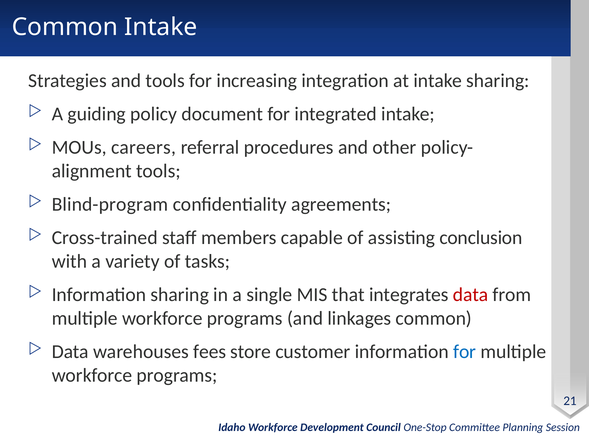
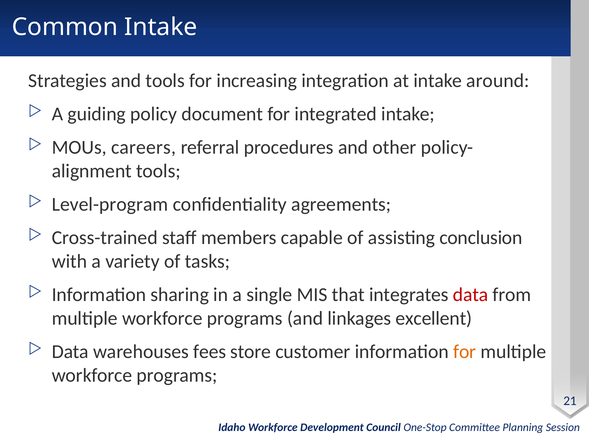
intake sharing: sharing -> around
Blind-program: Blind-program -> Level-program
linkages common: common -> excellent
for at (465, 352) colour: blue -> orange
